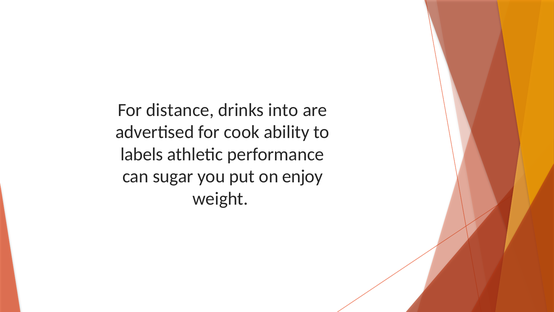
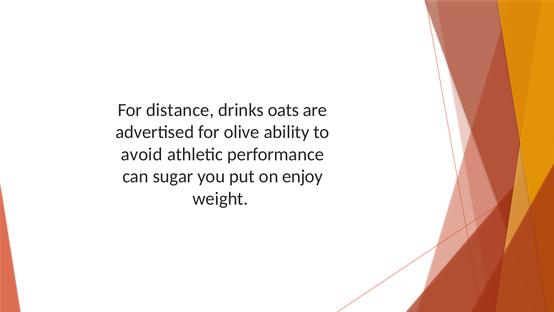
into: into -> oats
cook: cook -> olive
labels: labels -> avoid
